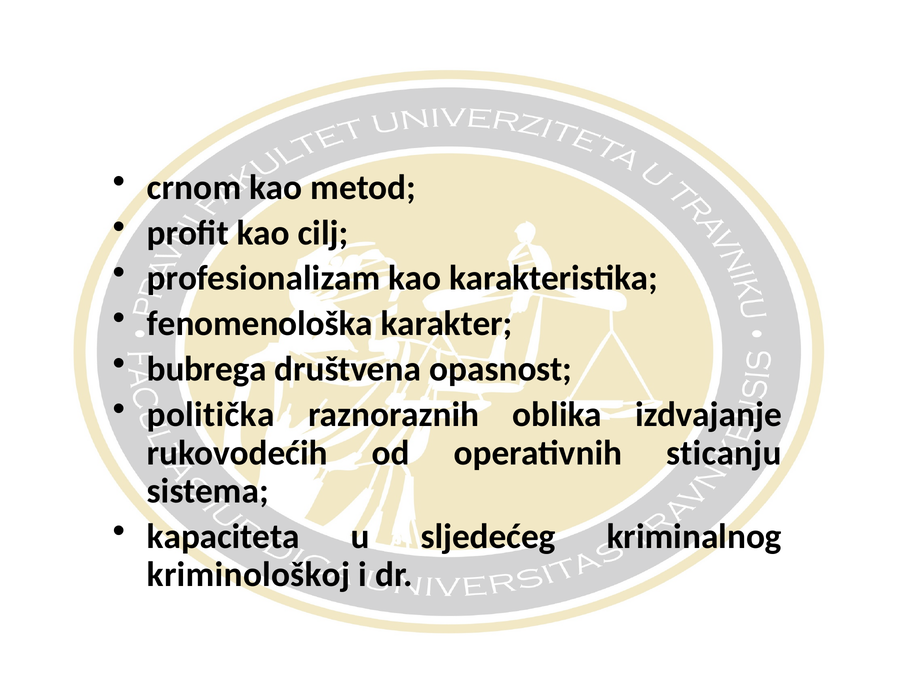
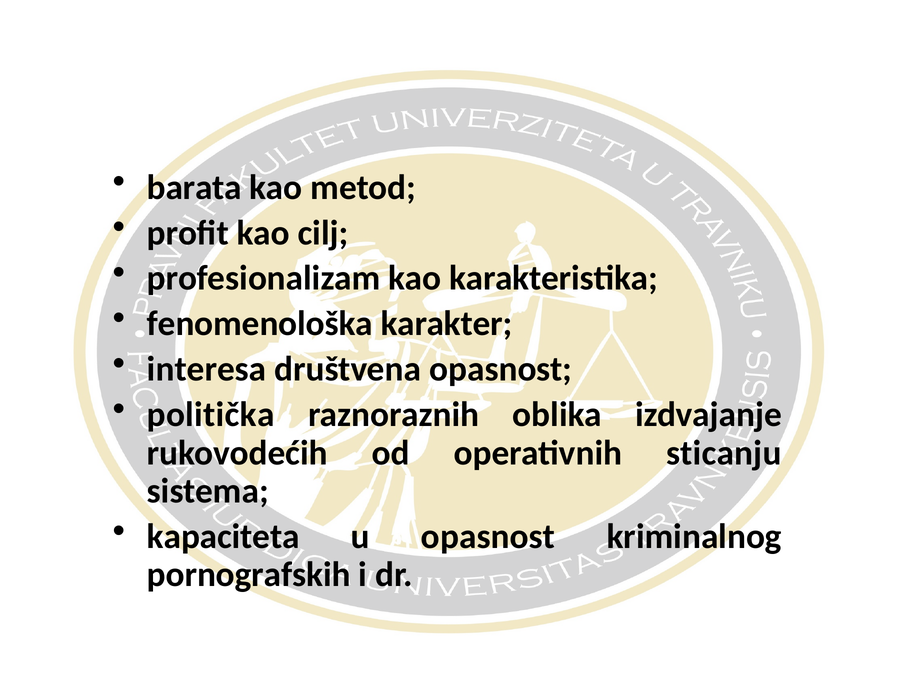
crnom: crnom -> barata
bubrega: bubrega -> interesa
u sljedećeg: sljedećeg -> opasnost
kriminološkoj: kriminološkoj -> pornografskih
